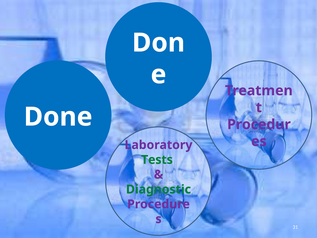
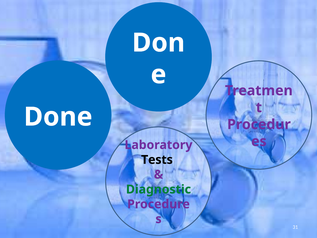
Tests colour: green -> black
